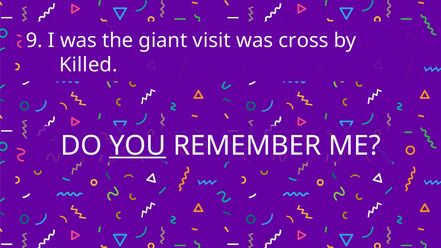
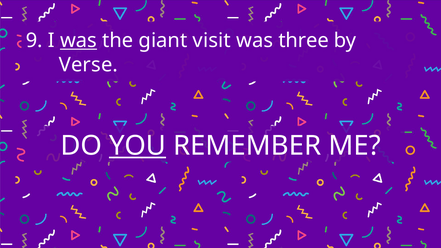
was at (78, 40) underline: none -> present
cross: cross -> three
Killed: Killed -> Verse
